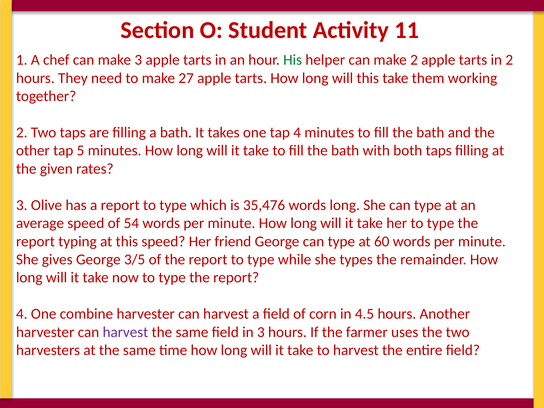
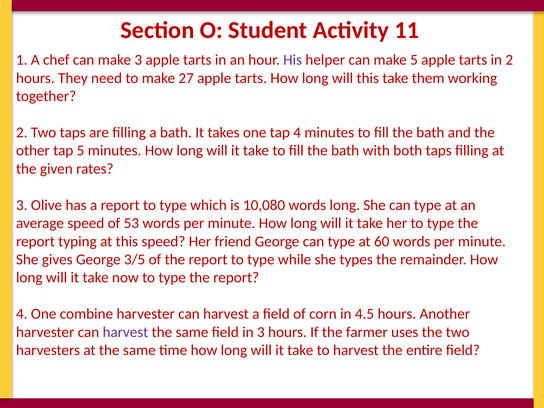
His at (293, 60) colour: green -> purple
make 2: 2 -> 5
35,476: 35,476 -> 10,080
54: 54 -> 53
